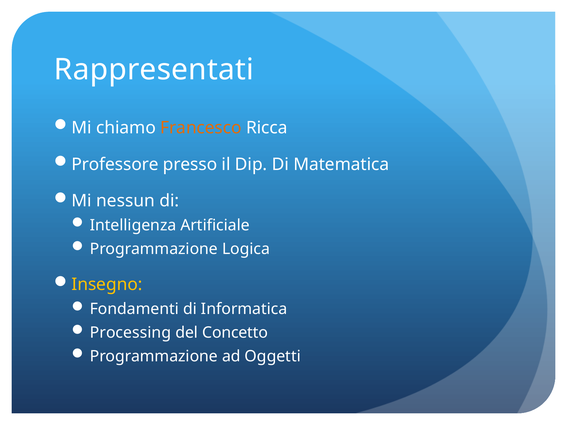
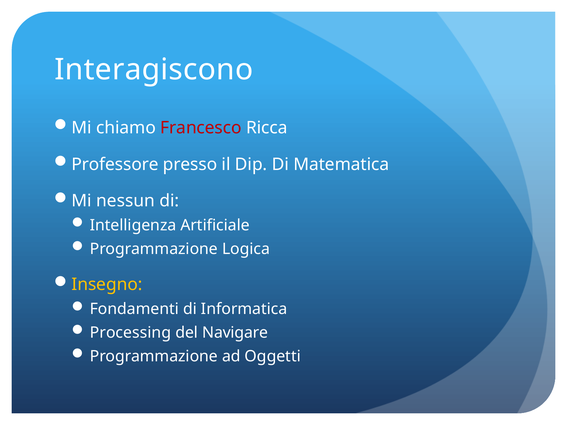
Rappresentati: Rappresentati -> Interagiscono
Francesco colour: orange -> red
Concetto: Concetto -> Navigare
